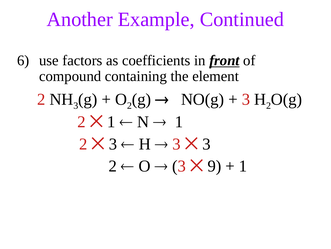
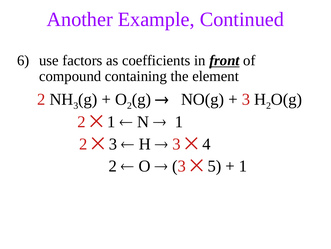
3 at (206, 144): 3 -> 4
9: 9 -> 5
